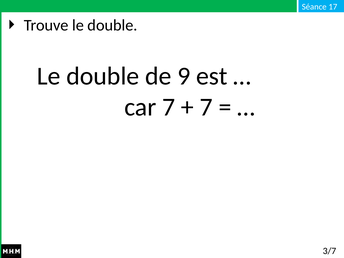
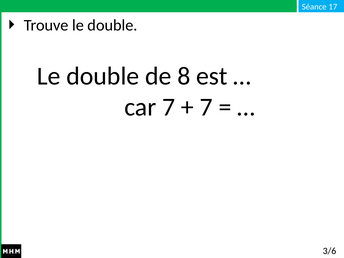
9: 9 -> 8
3/7: 3/7 -> 3/6
